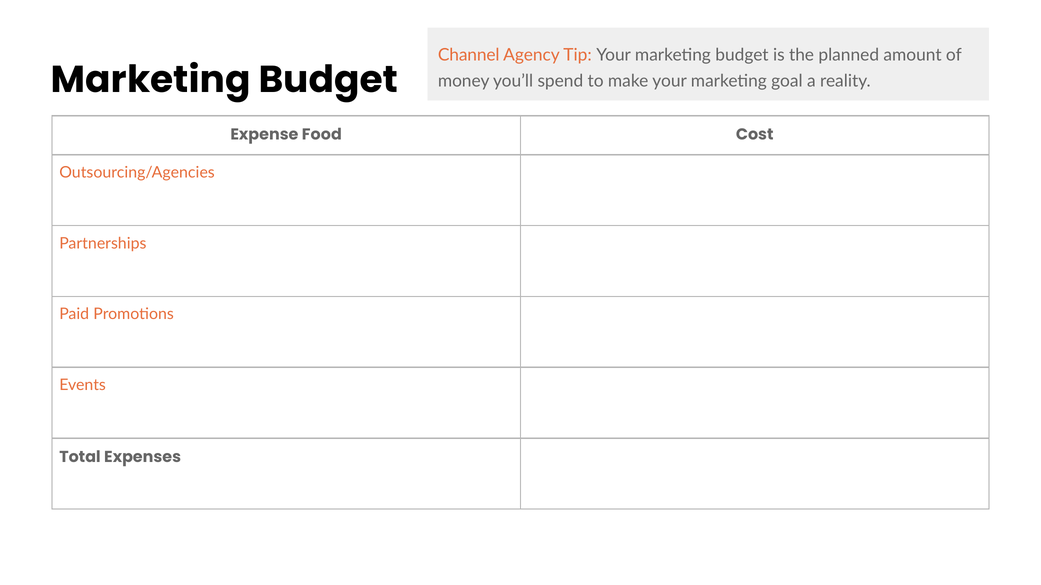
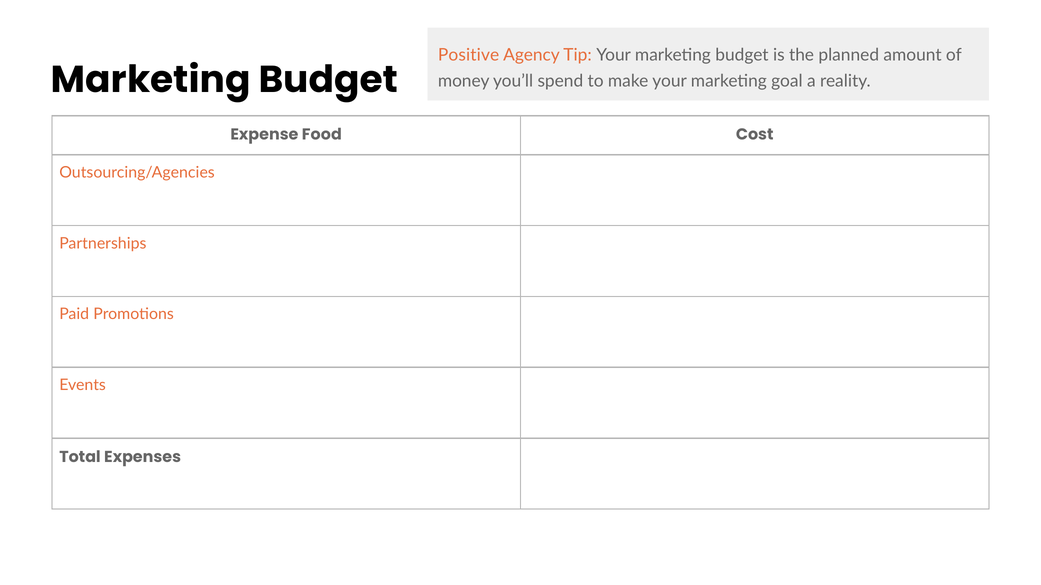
Channel: Channel -> Positive
